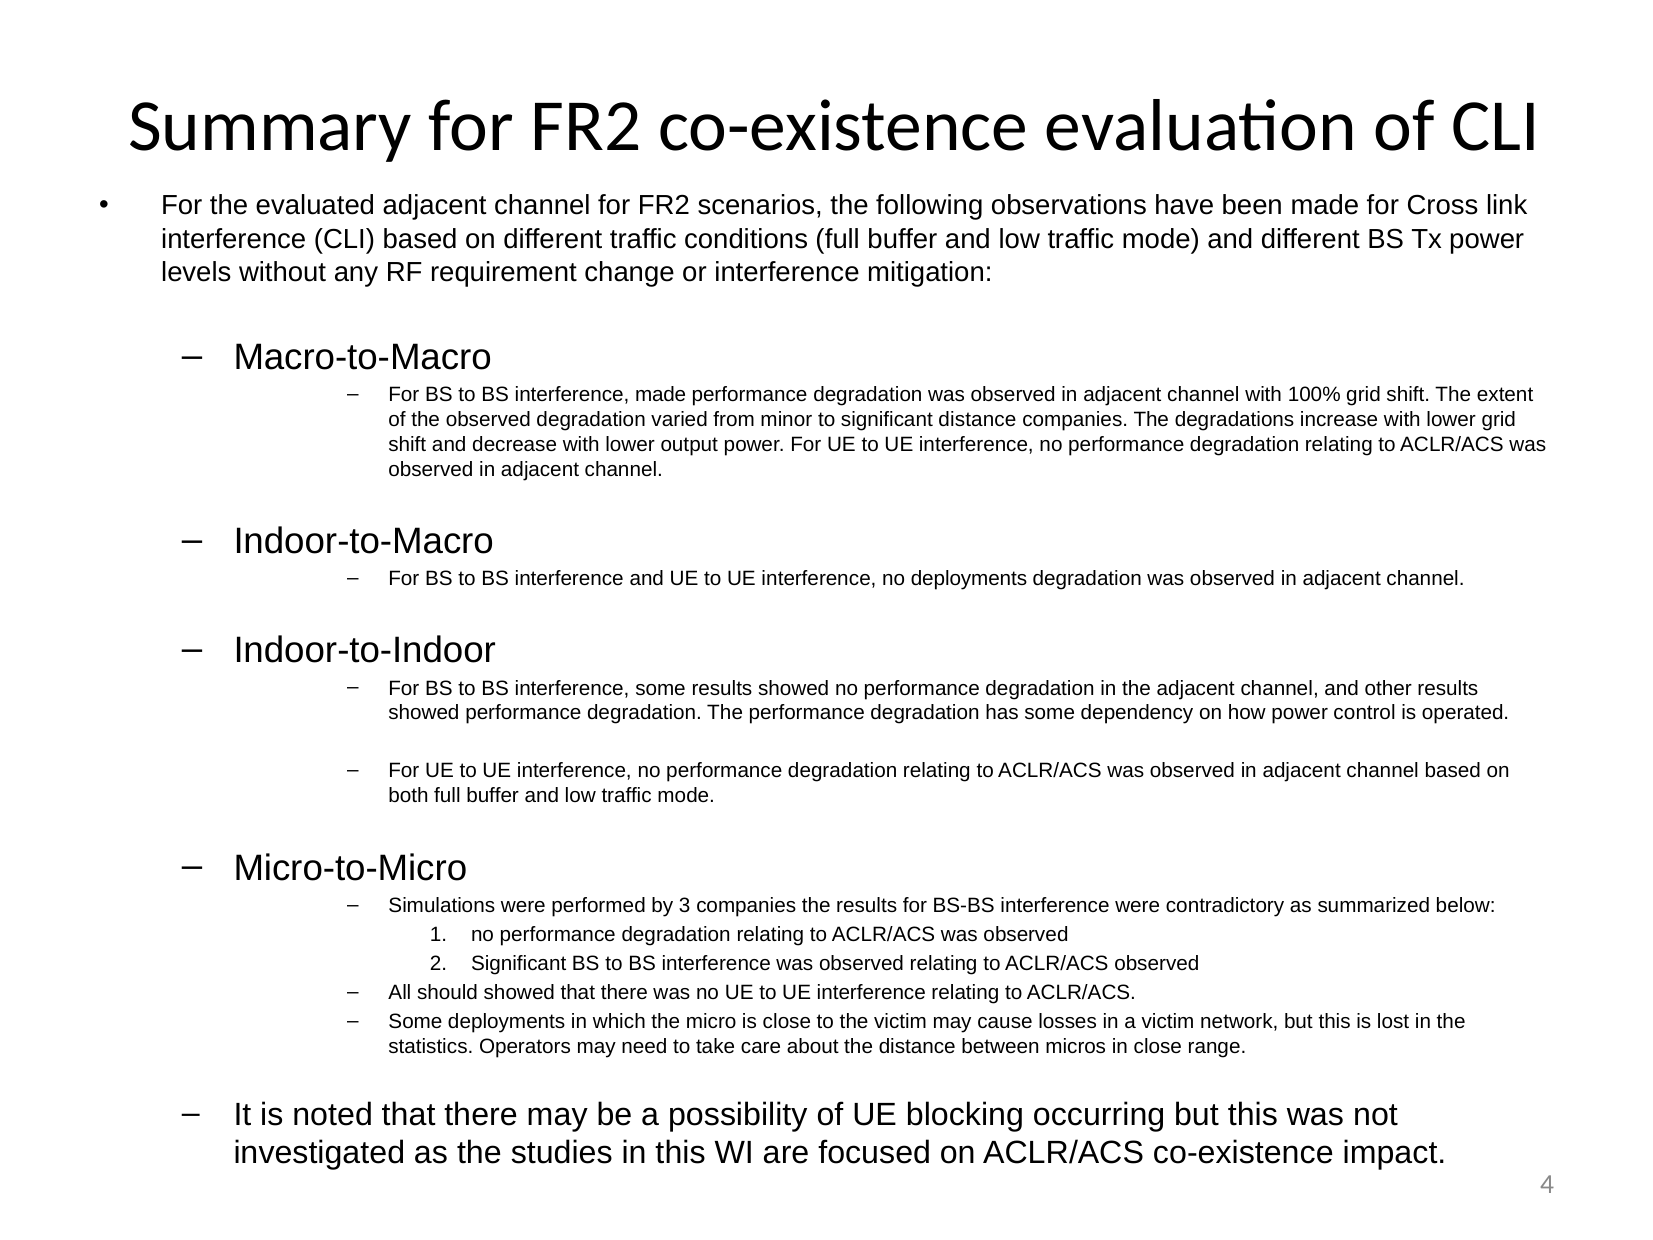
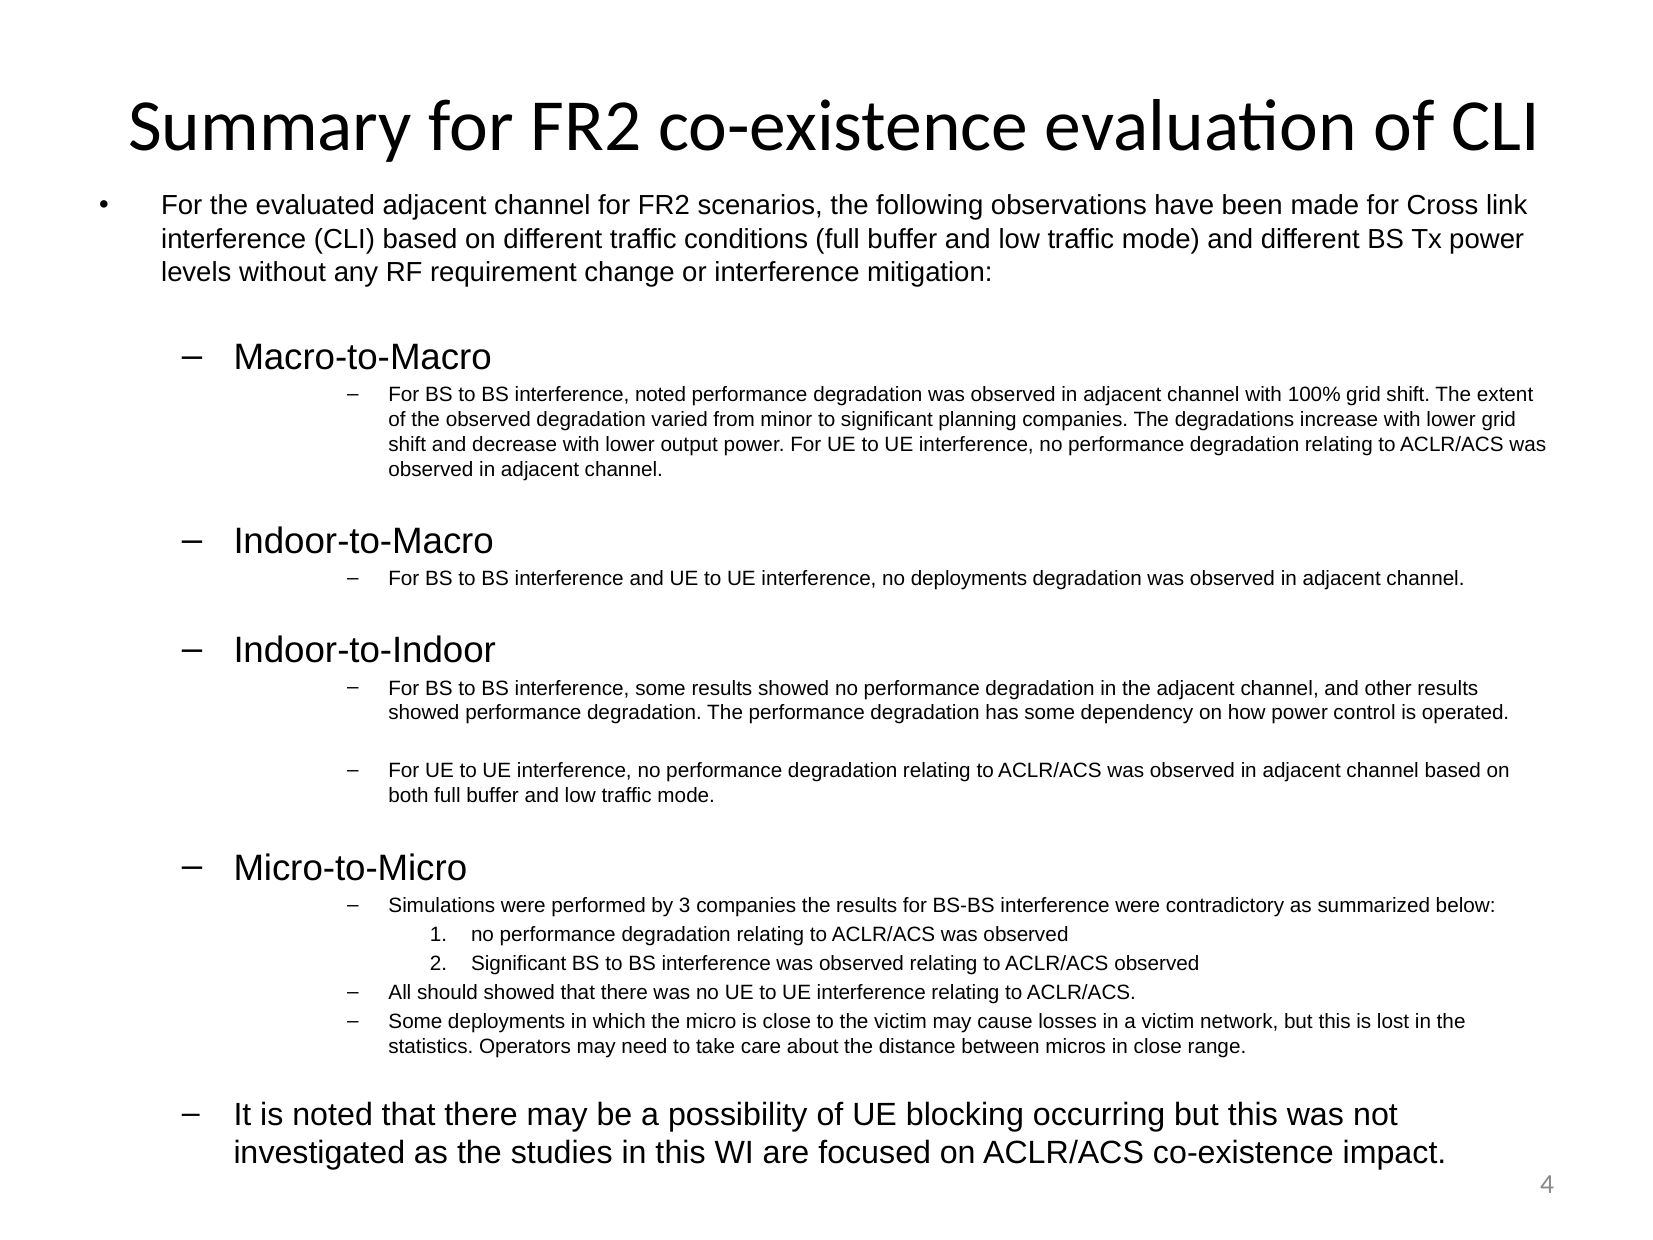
interference made: made -> noted
significant distance: distance -> planning
